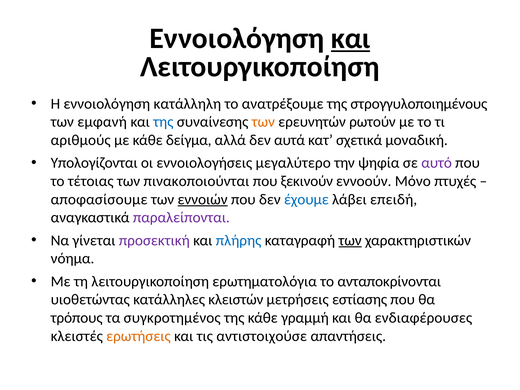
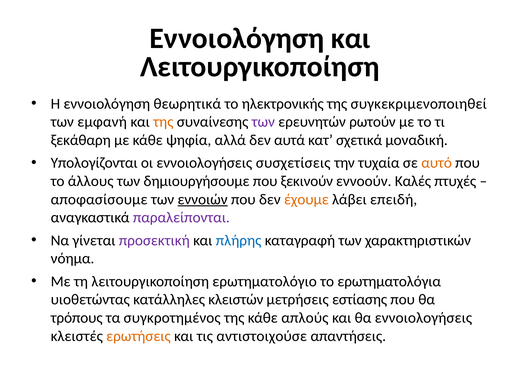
και at (351, 38) underline: present -> none
κατάλληλη: κατάλληλη -> θεωρητικά
ανατρέξουμε: ανατρέξουμε -> ηλεκτρονικής
στρογγυλοποιημένους: στρογγυλοποιημένους -> συγκεκριμενοποιηθεί
της at (163, 122) colour: blue -> orange
των at (263, 122) colour: orange -> purple
αριθμούς: αριθμούς -> ξεκάθαρη
δείγμα: δείγμα -> ψηφία
μεγαλύτερο: μεγαλύτερο -> συσχετίσεις
ψηφία: ψηφία -> τυχαία
αυτό colour: purple -> orange
τέτοιας: τέτοιας -> άλλους
πινακοποιούνται: πινακοποιούνται -> δημιουργήσουμε
Μόνο: Μόνο -> Καλές
έχουμε colour: blue -> orange
των at (350, 240) underline: present -> none
ερωτηματολόγια: ερωτηματολόγια -> ερωτηματολόγιο
ανταποκρίνονται: ανταποκρίνονται -> ερωτηματολόγια
γραμμή: γραμμή -> απλούς
θα ενδιαφέρουσες: ενδιαφέρουσες -> εννοιολογήσεις
